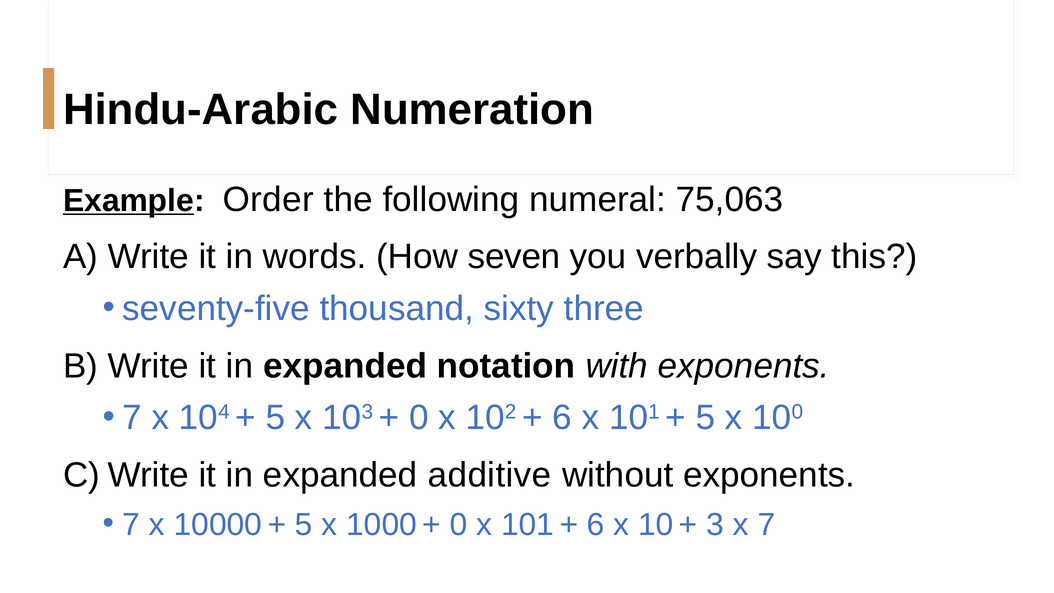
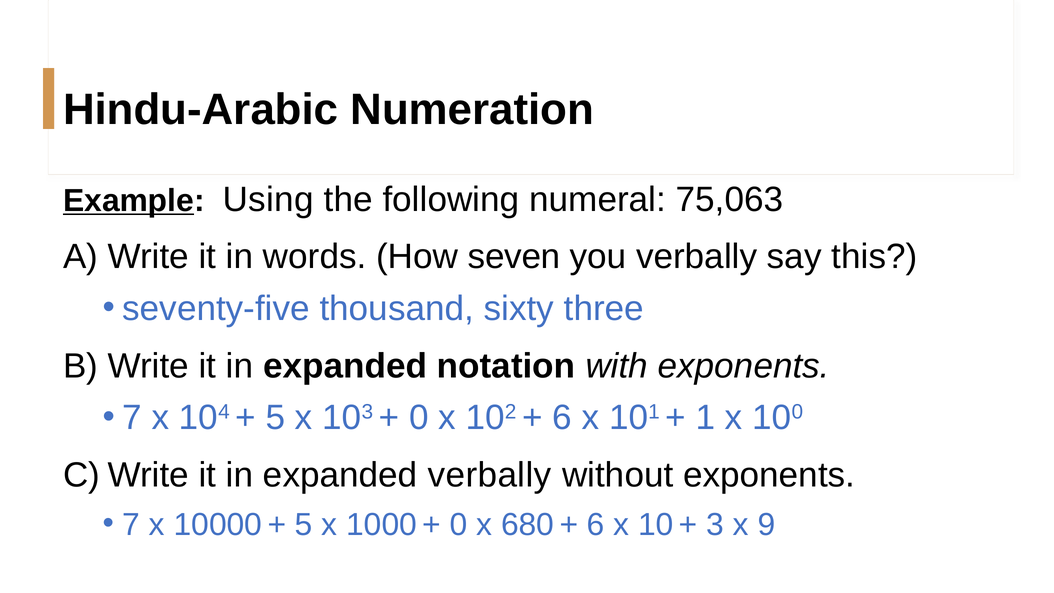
Order: Order -> Using
5 at (706, 418): 5 -> 1
expanded additive: additive -> verbally
0 x 101: 101 -> 680
x 7: 7 -> 9
